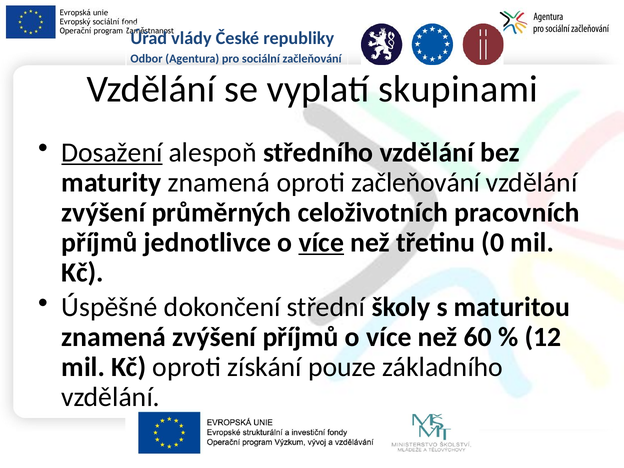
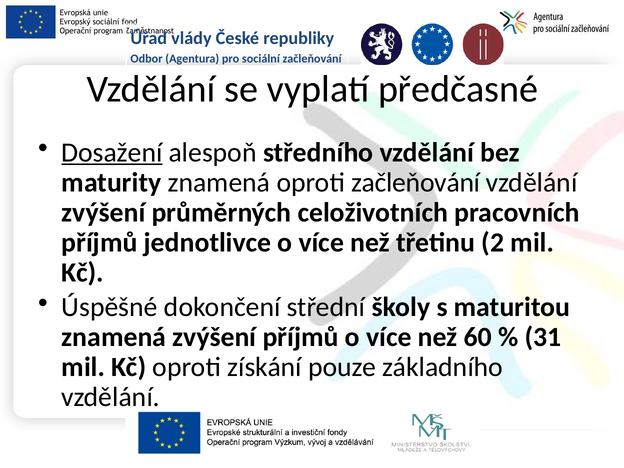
skupinami: skupinami -> předčasné
více at (321, 242) underline: present -> none
0: 0 -> 2
12: 12 -> 31
